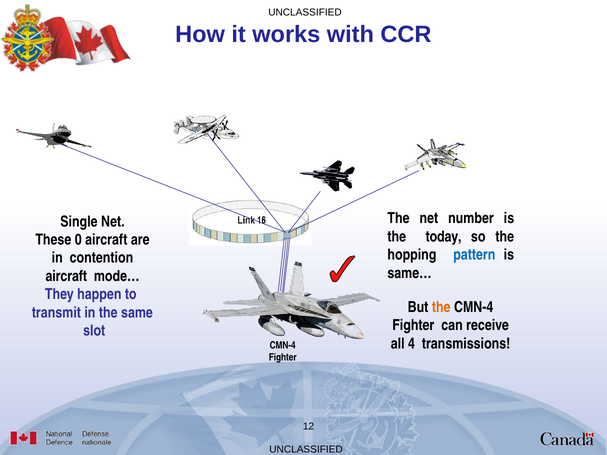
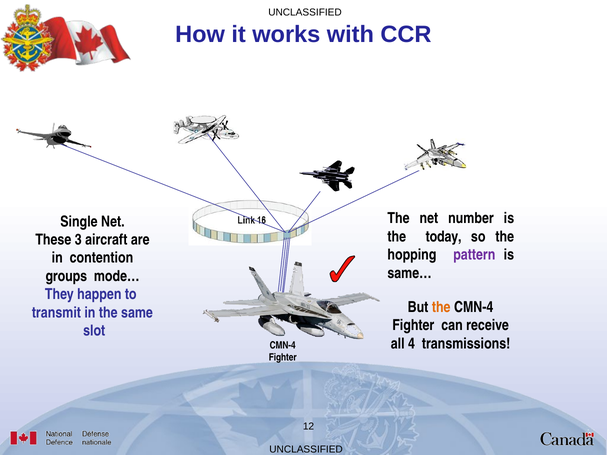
0: 0 -> 3
pattern colour: blue -> purple
aircraft at (66, 276): aircraft -> groups
